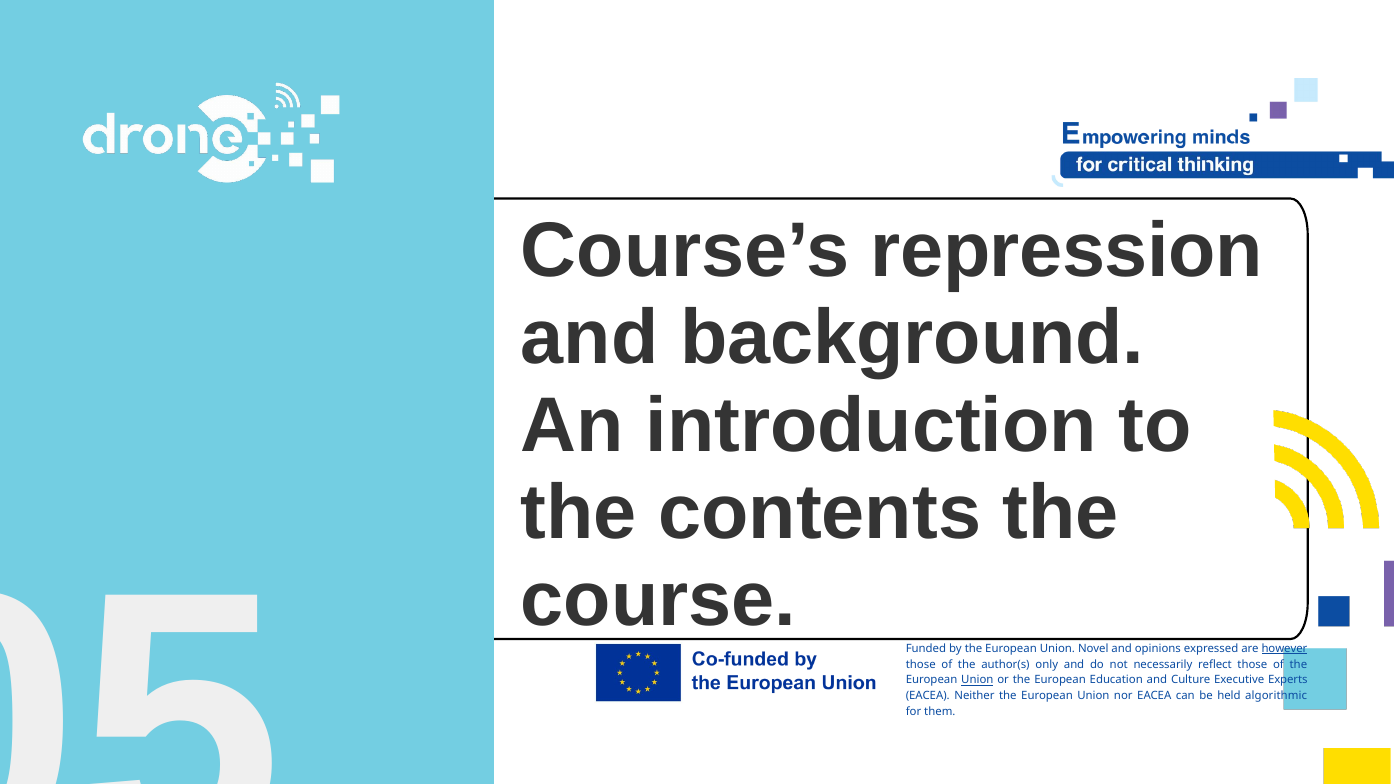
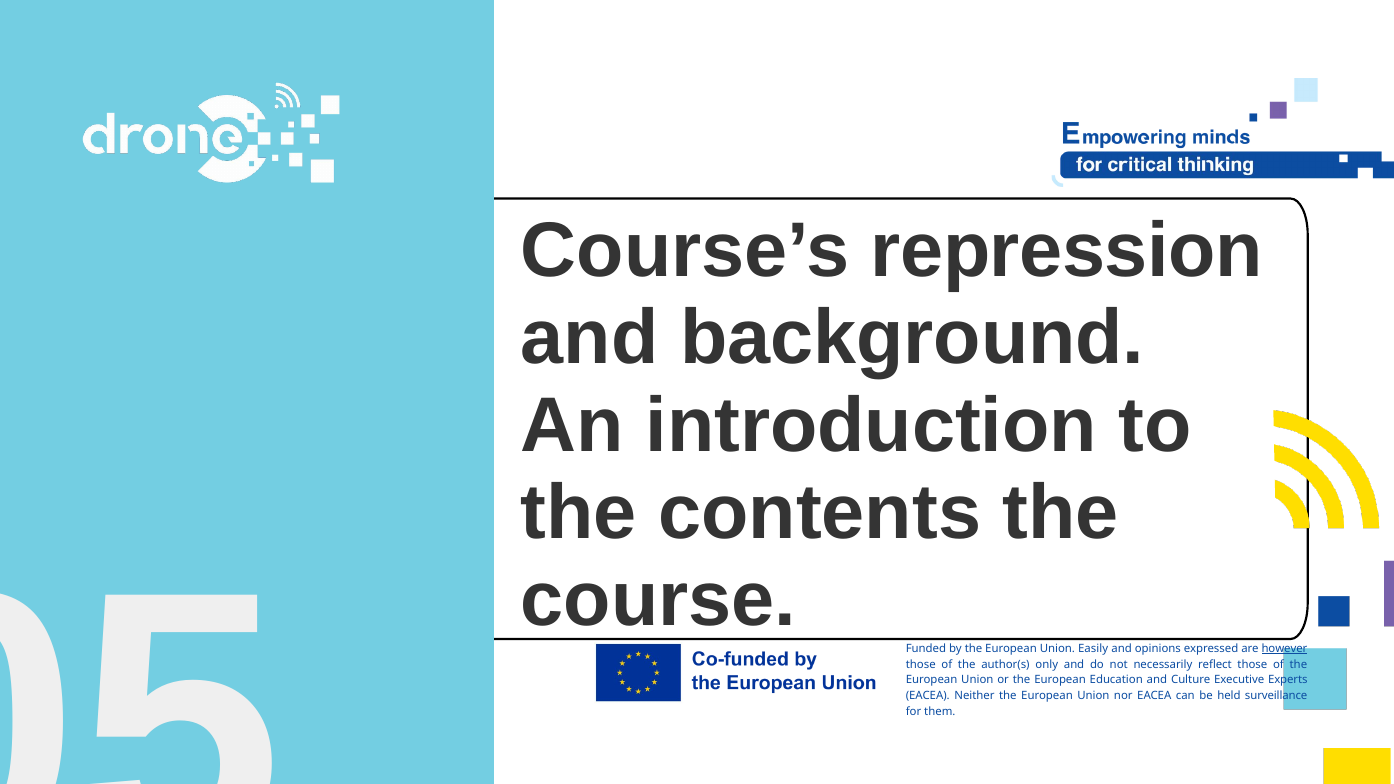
Novel: Novel -> Easily
Union at (977, 680) underline: present -> none
algorithmic: algorithmic -> surveillance
